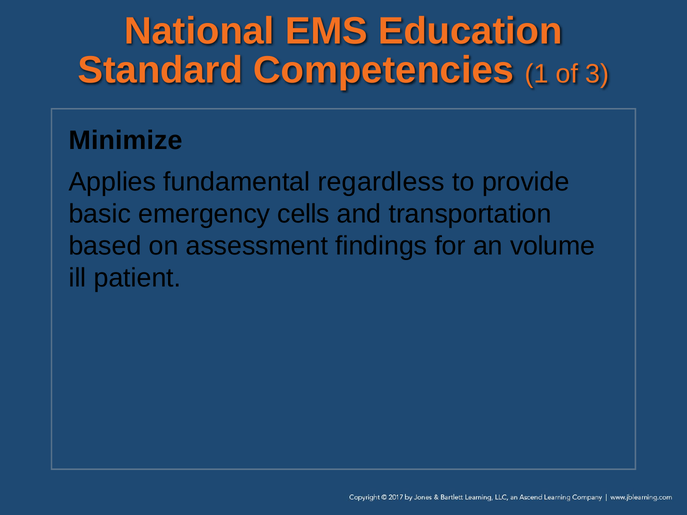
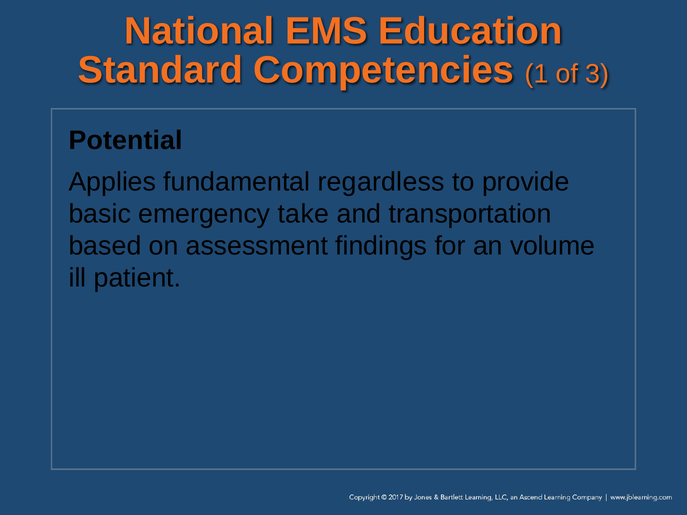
Minimize: Minimize -> Potential
cells: cells -> take
